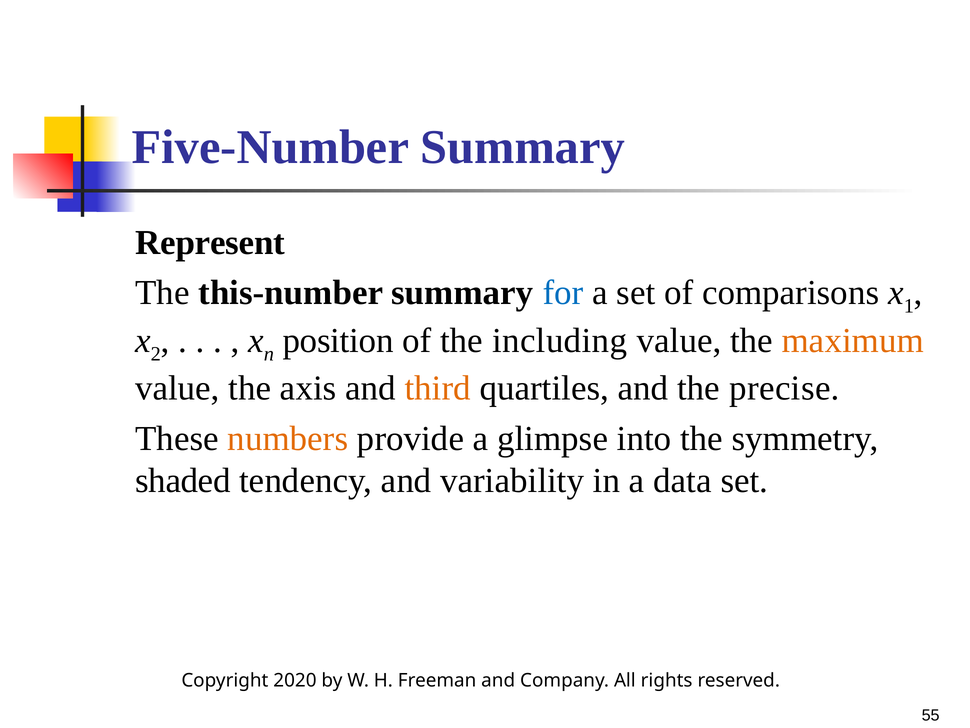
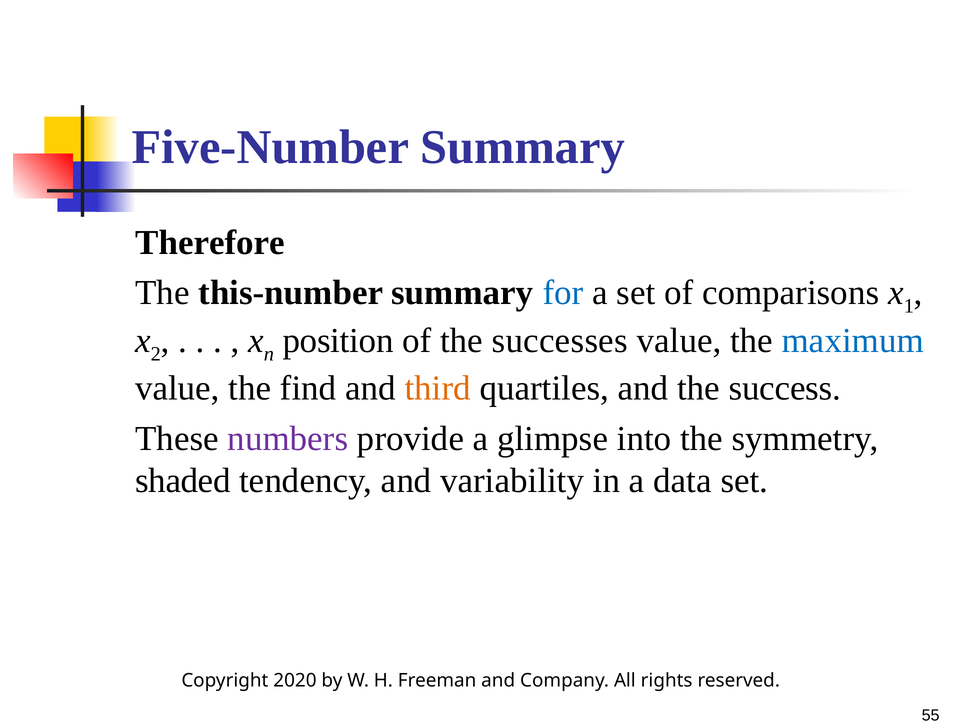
Represent: Represent -> Therefore
including: including -> successes
maximum colour: orange -> blue
axis: axis -> find
precise: precise -> success
numbers colour: orange -> purple
